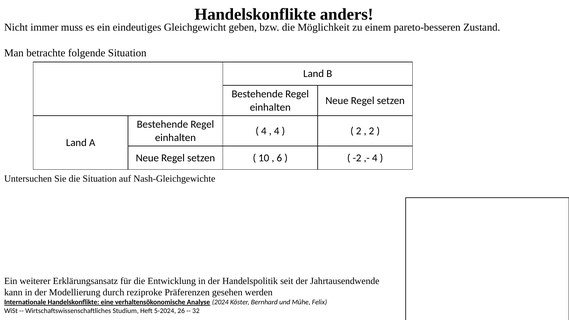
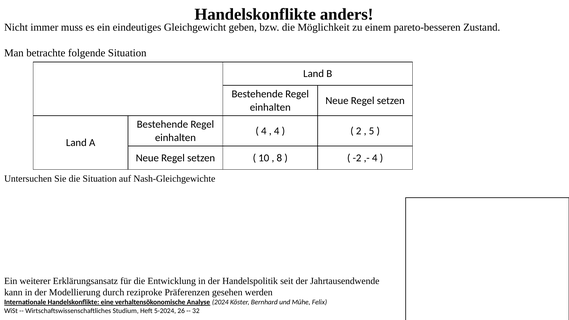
2 at (372, 131): 2 -> 5
6: 6 -> 8
